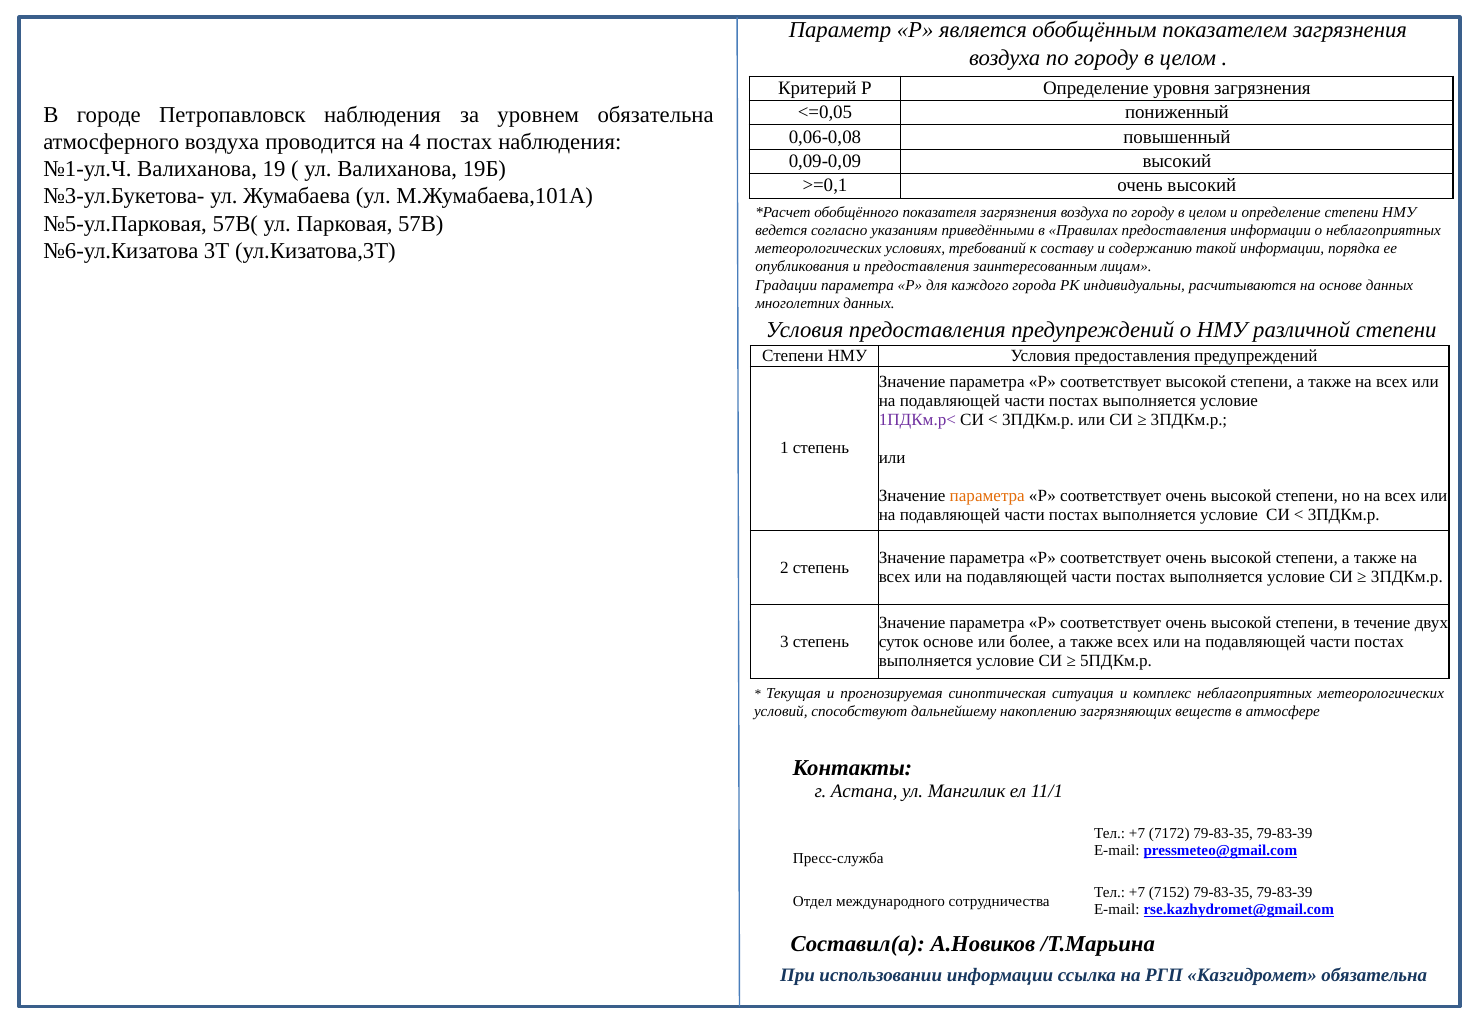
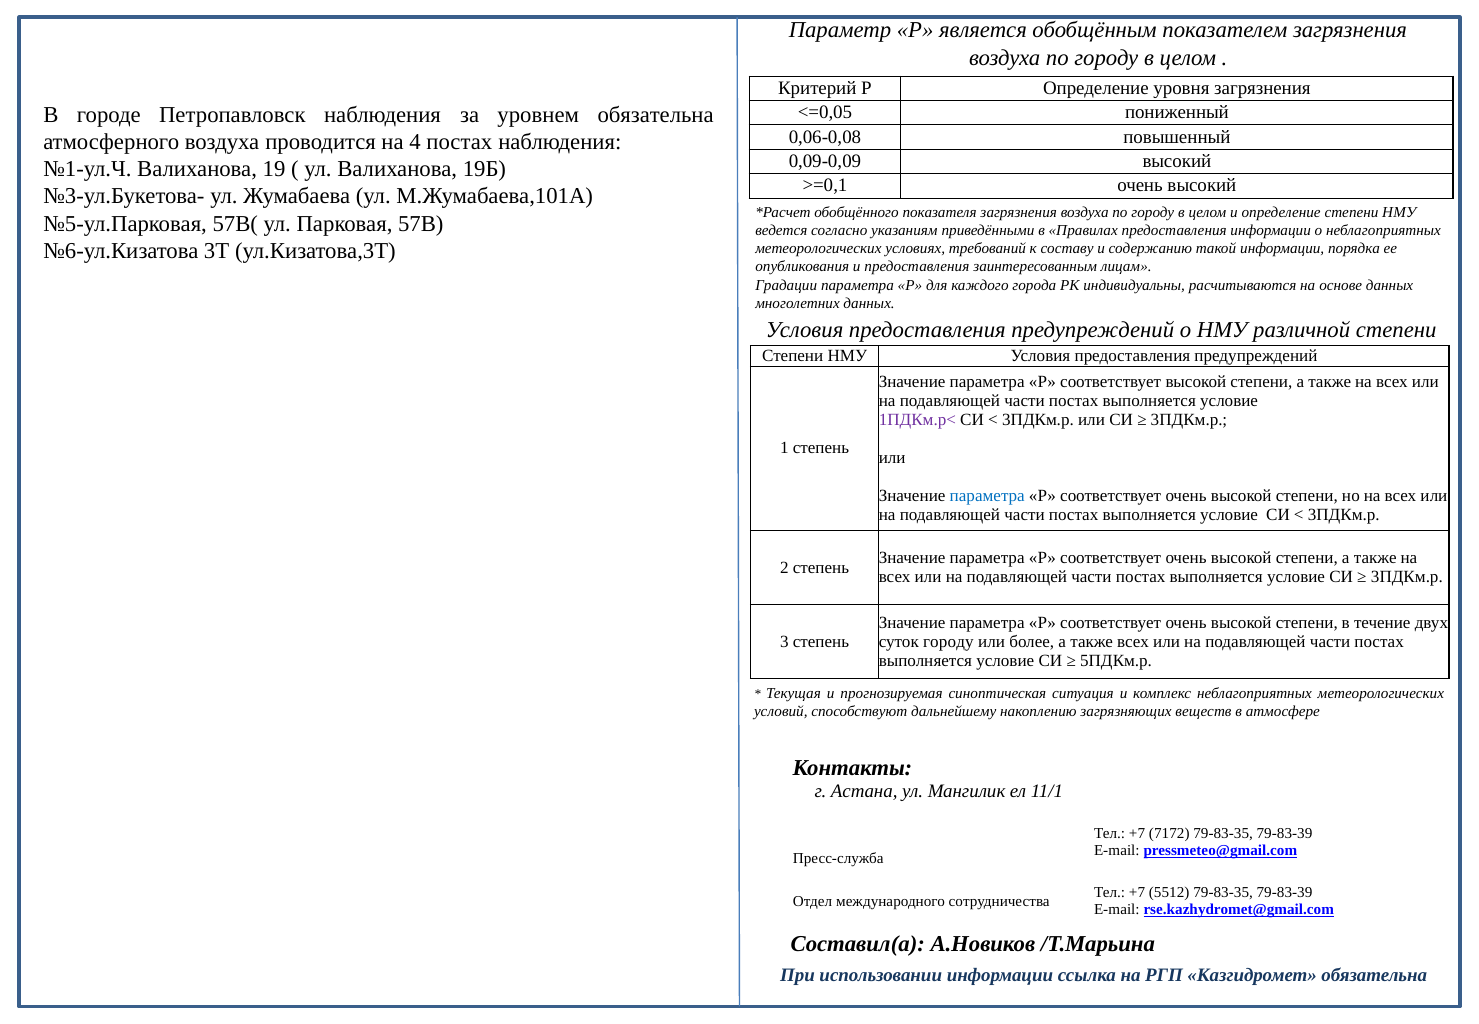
параметра at (987, 496) colour: orange -> blue
суток основе: основе -> городу
7152: 7152 -> 5512
